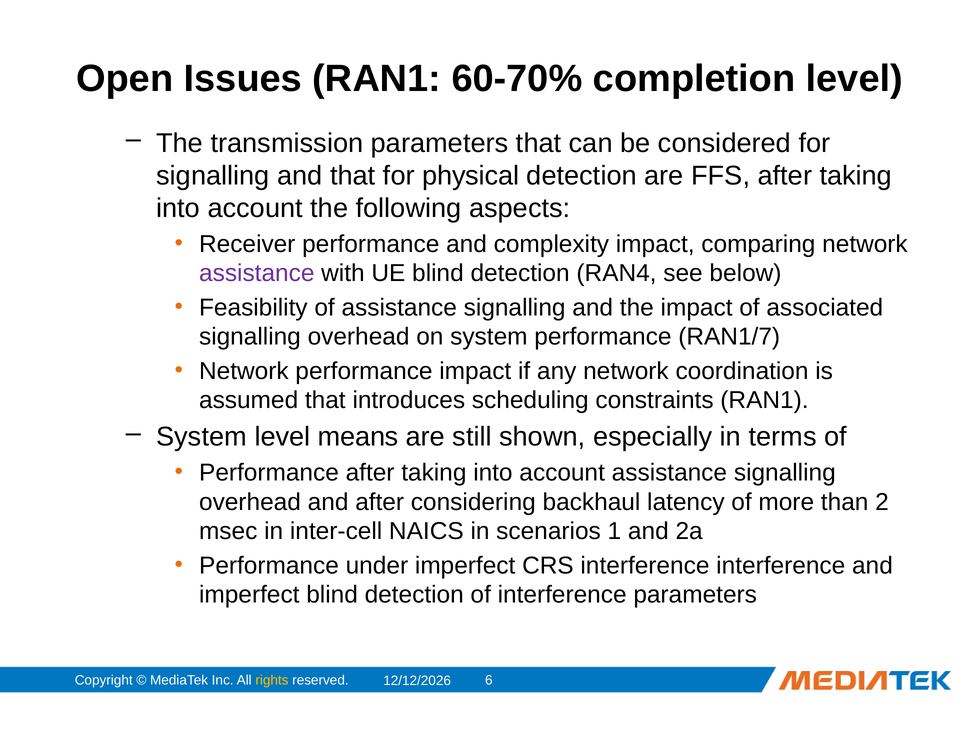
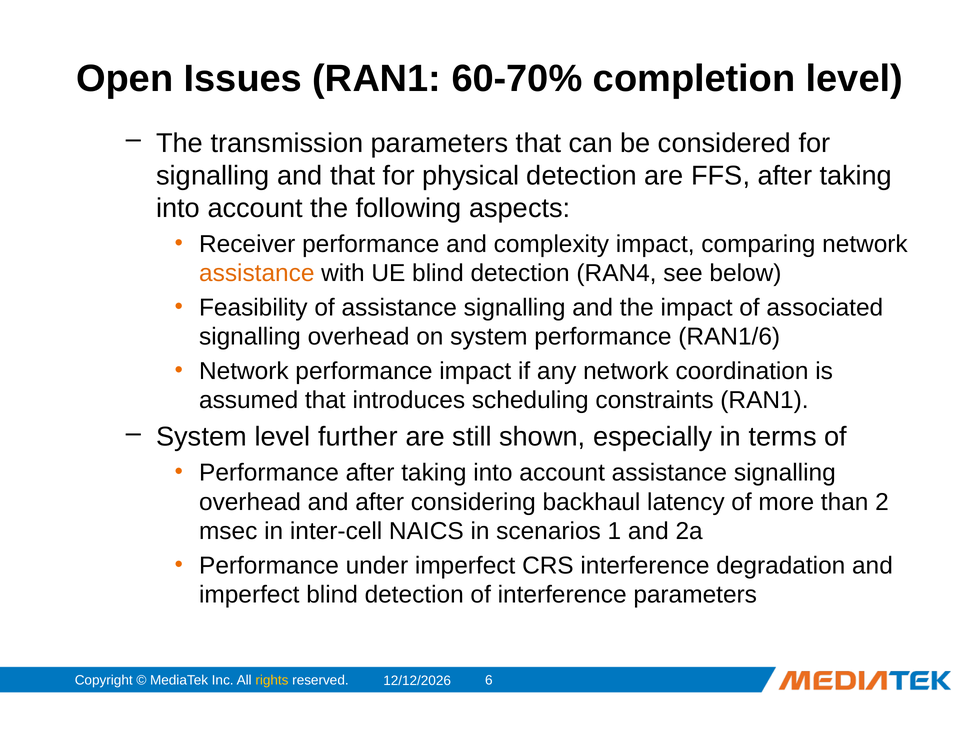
assistance at (257, 274) colour: purple -> orange
RAN1/7: RAN1/7 -> RAN1/6
means: means -> further
interference interference: interference -> degradation
